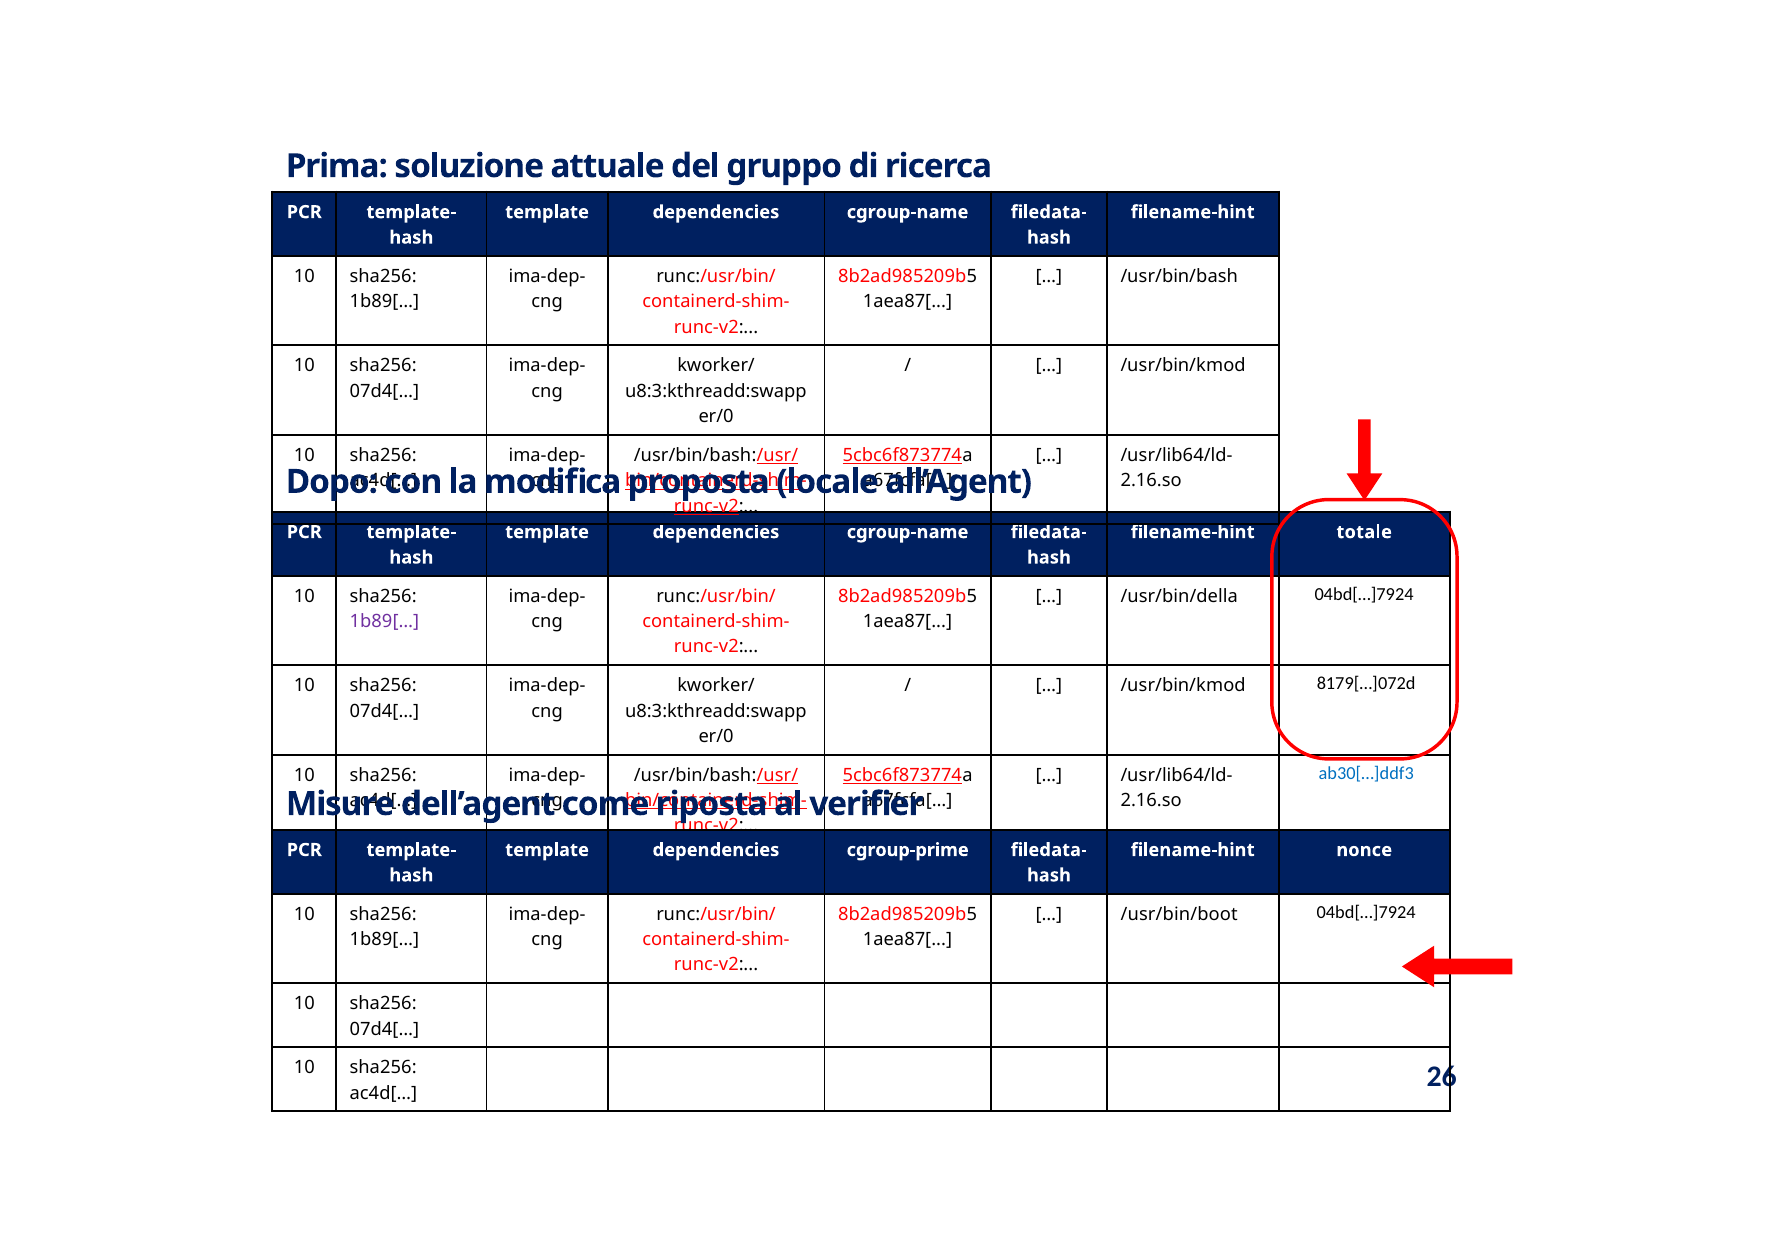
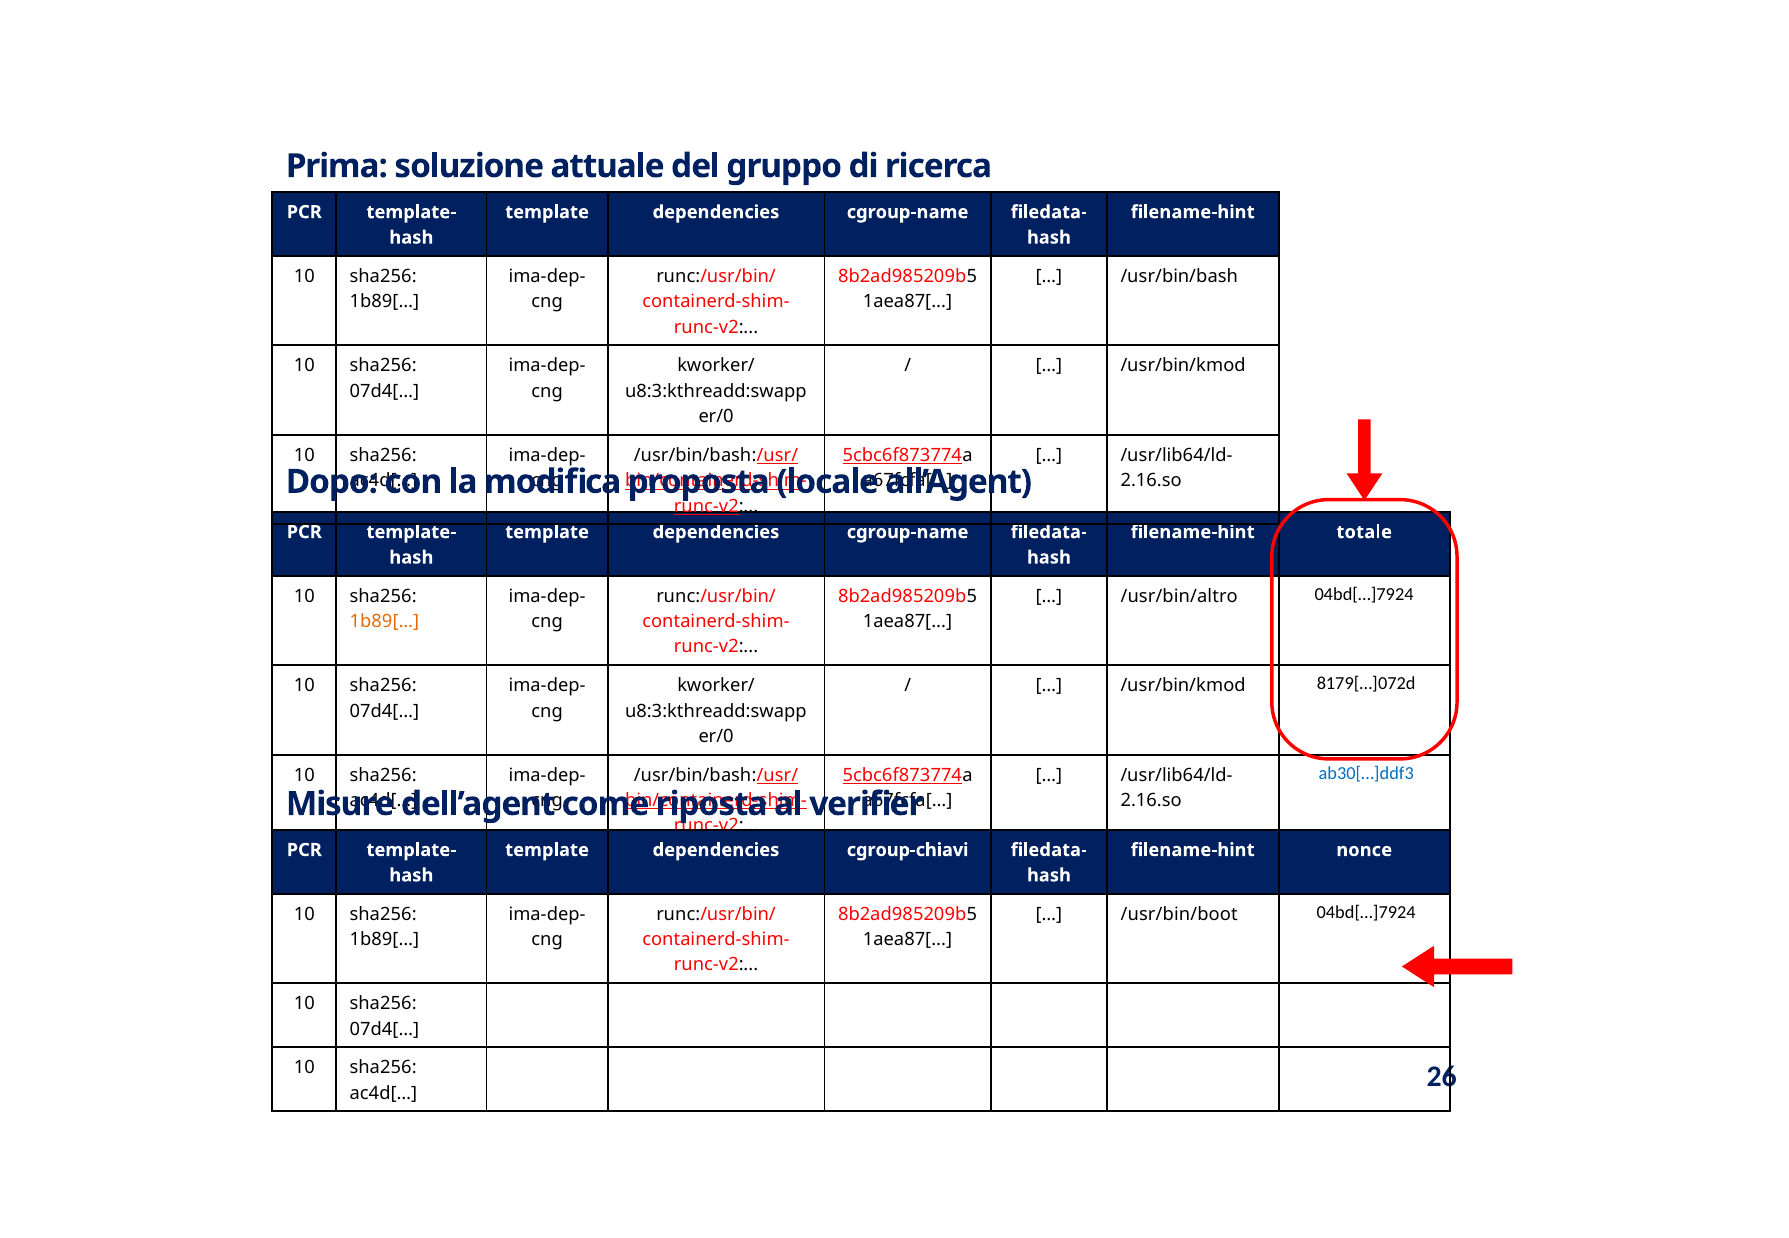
/usr/bin/della: /usr/bin/della -> /usr/bin/altro
1b89[… at (384, 622) colour: purple -> orange
cgroup-prime: cgroup-prime -> cgroup-chiavi
